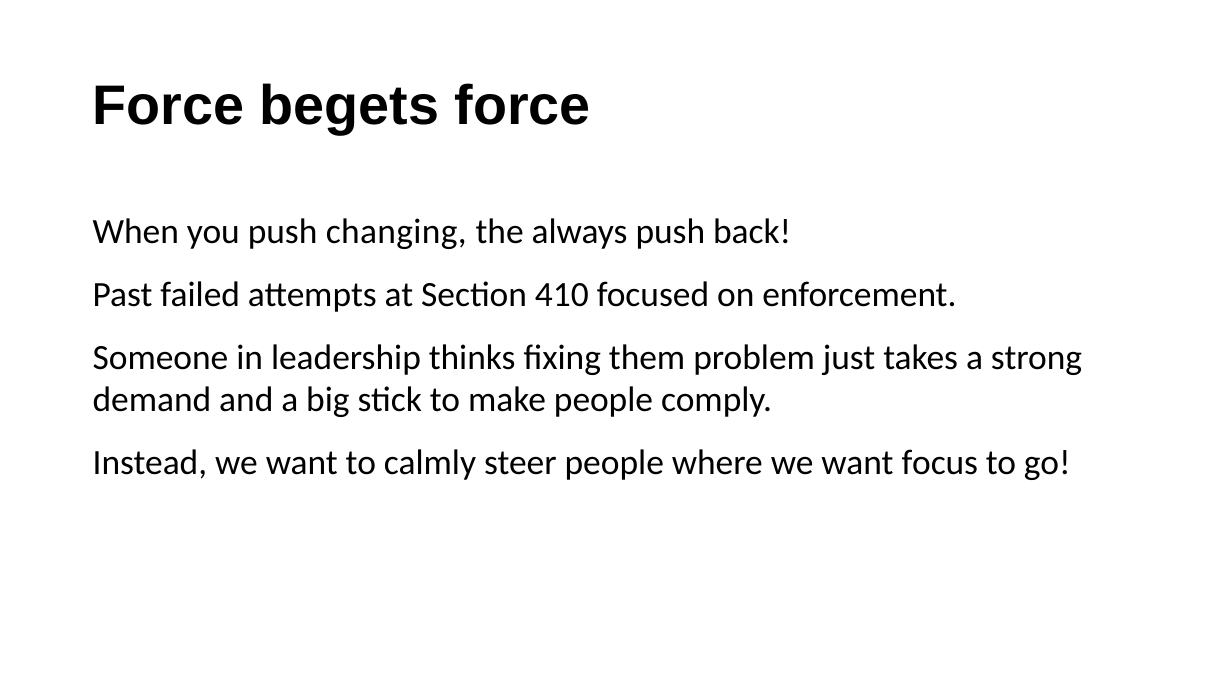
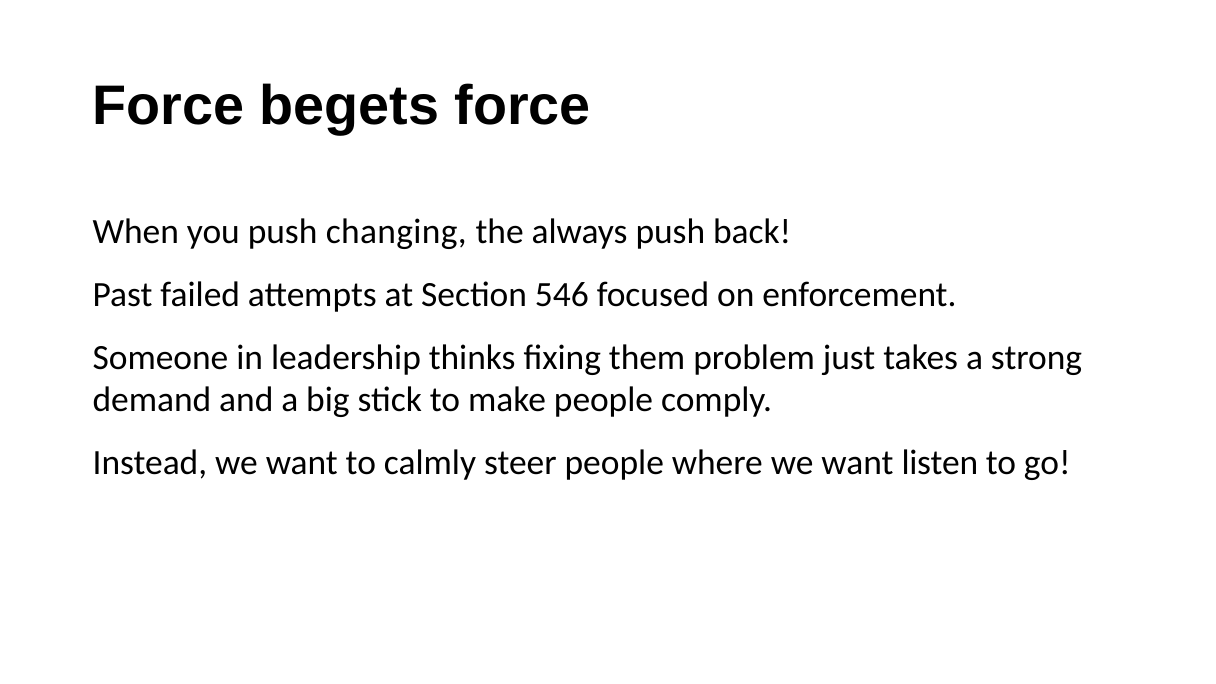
410: 410 -> 546
focus: focus -> listen
